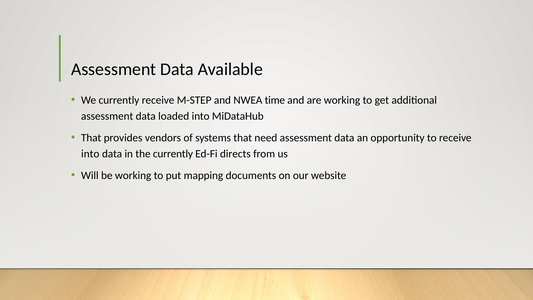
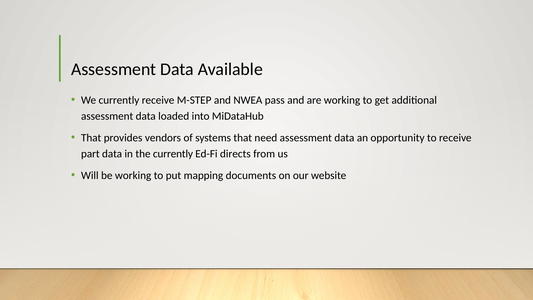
time: time -> pass
into at (90, 154): into -> part
